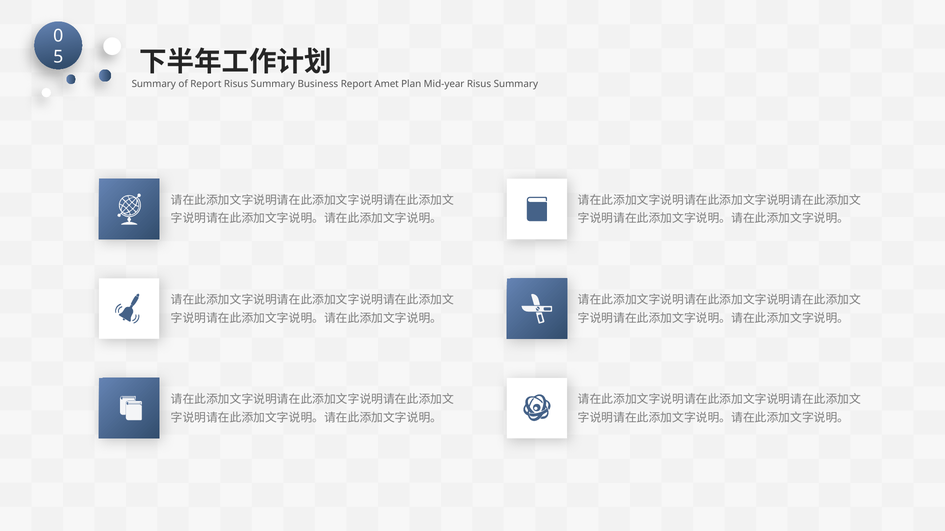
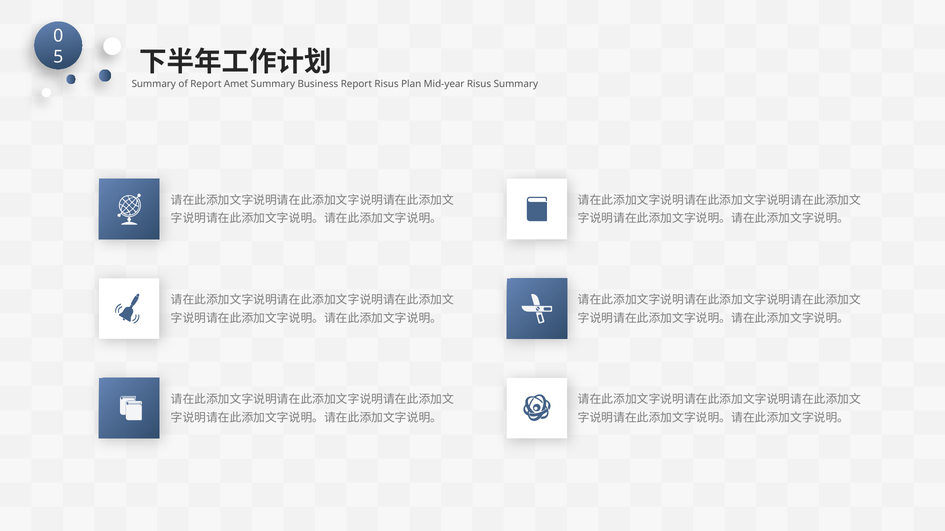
Report Risus: Risus -> Amet
Report Amet: Amet -> Risus
